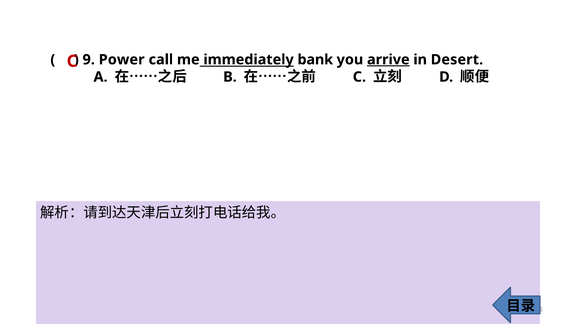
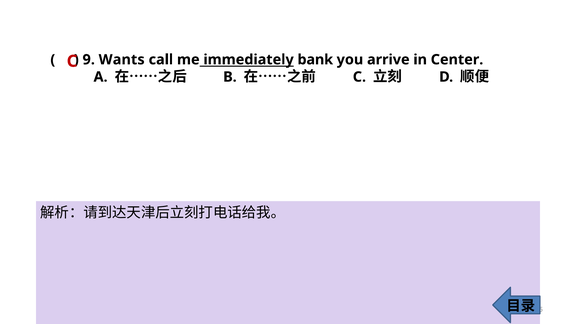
Power: Power -> Wants
arrive underline: present -> none
Desert: Desert -> Center
